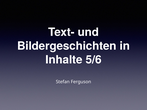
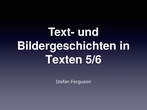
Inhalte: Inhalte -> Texten
